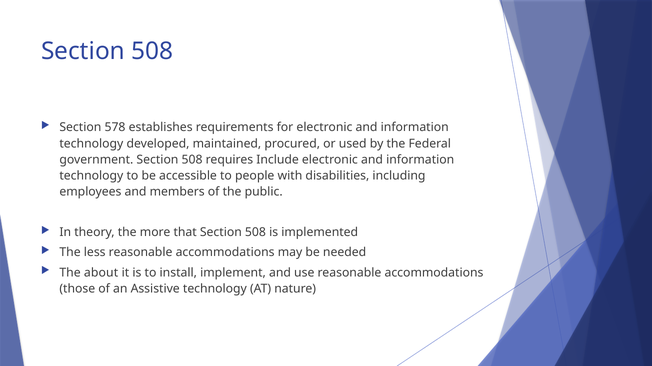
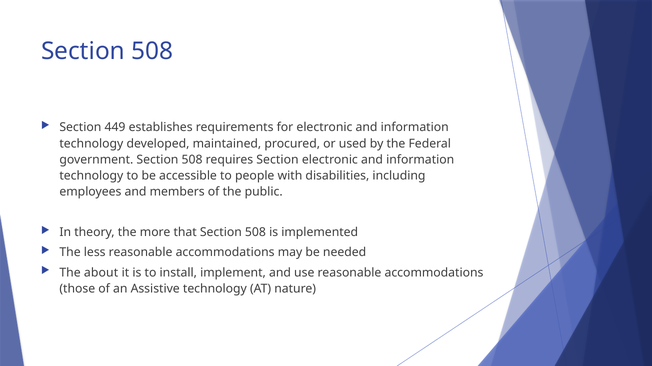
578: 578 -> 449
requires Include: Include -> Section
